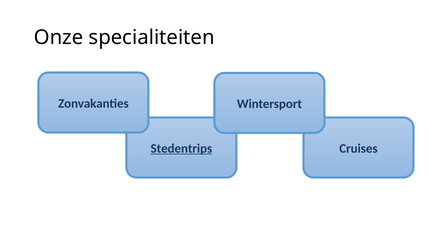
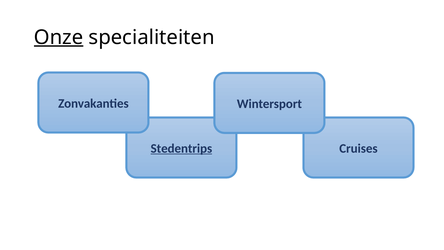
Onze underline: none -> present
